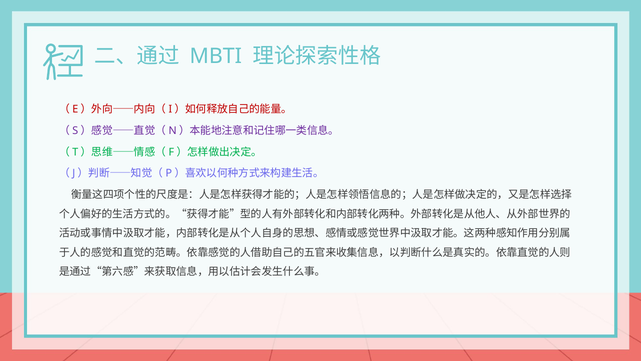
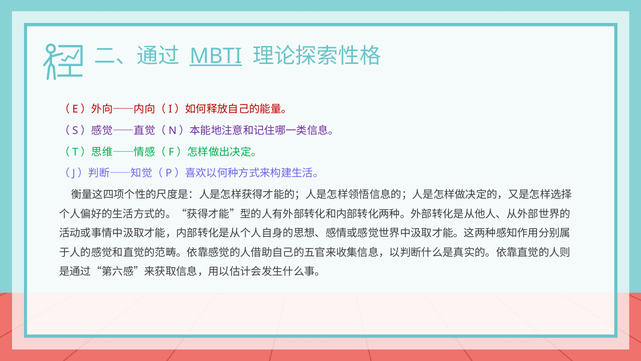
MBTI underline: none -> present
